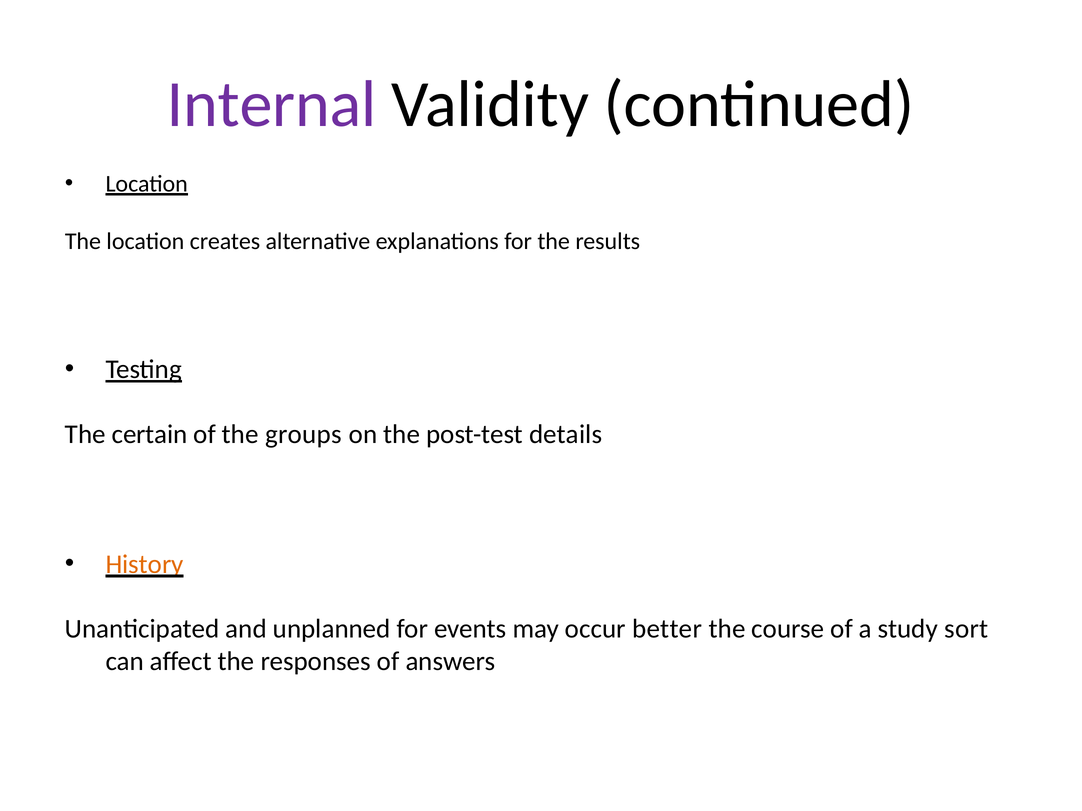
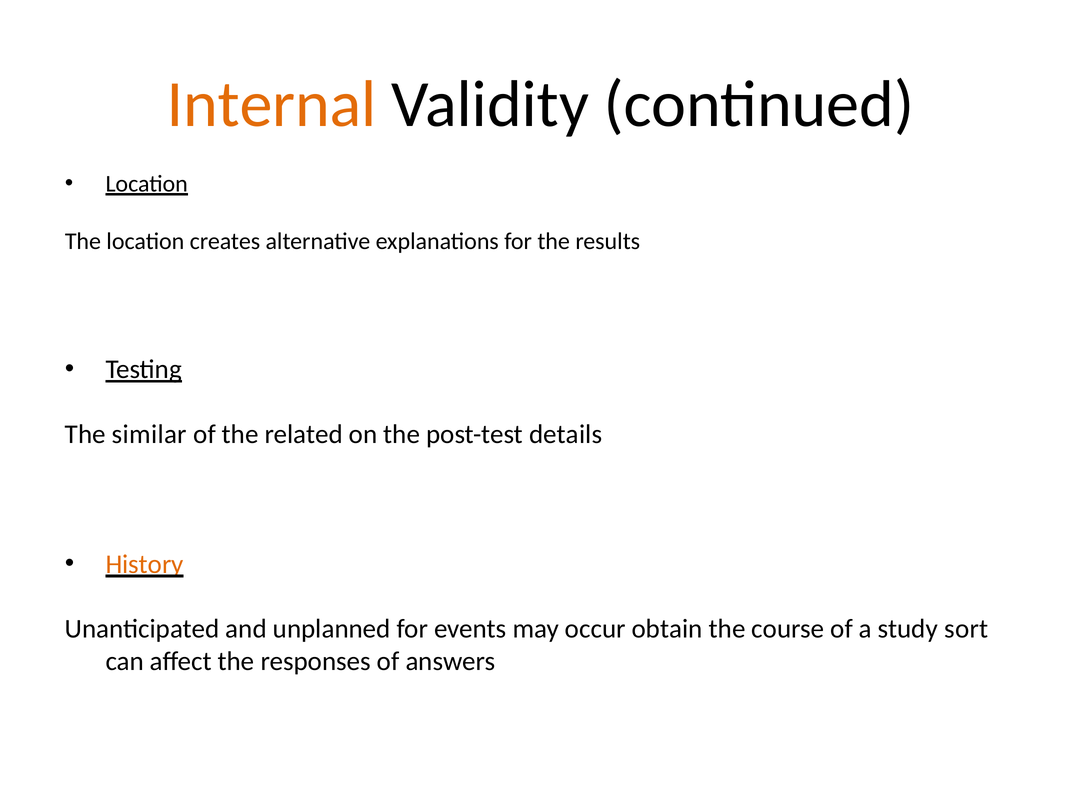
Internal colour: purple -> orange
certain: certain -> similar
groups: groups -> related
better: better -> obtain
